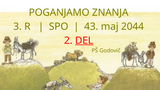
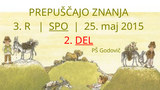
POGANJAMO: POGANJAMO -> PREPUŠČAJO
SPO underline: none -> present
43: 43 -> 25
2044: 2044 -> 2015
